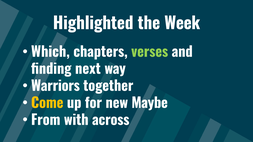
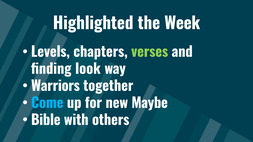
Which: Which -> Levels
next: next -> look
Come colour: yellow -> light blue
From: From -> Bible
across: across -> others
